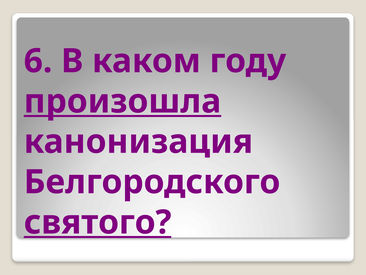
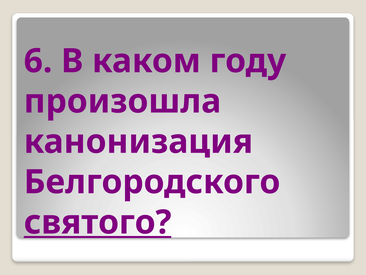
произошла underline: present -> none
